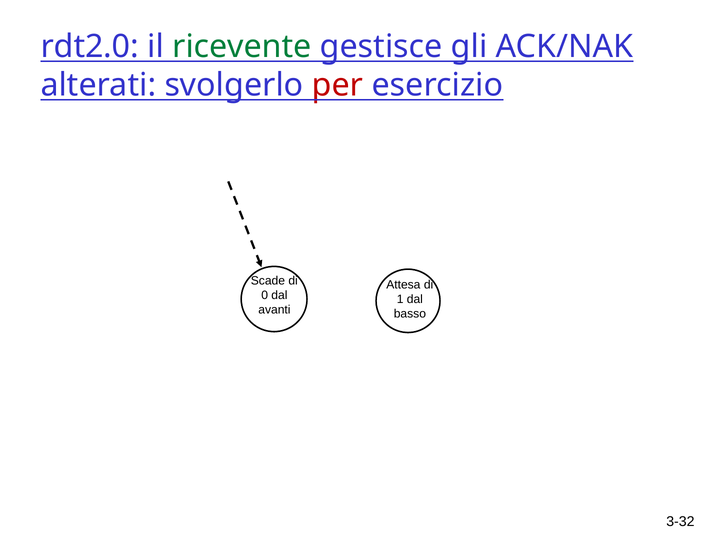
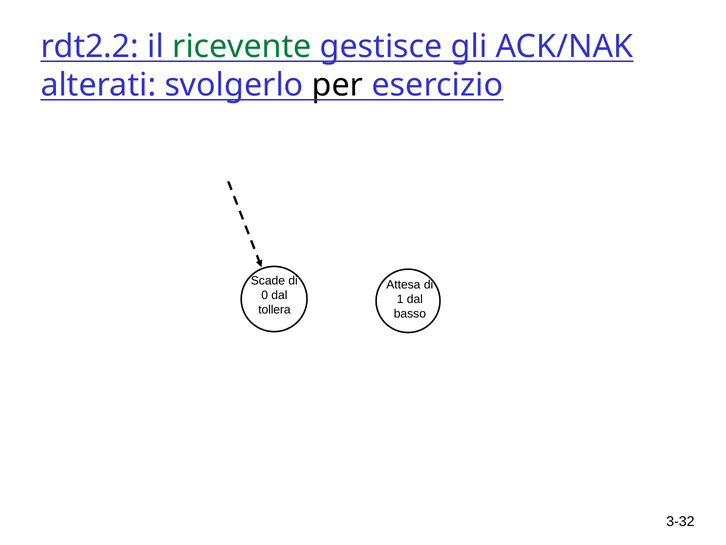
rdt2.0: rdt2.0 -> rdt2.2
per colour: red -> black
avanti: avanti -> tollera
